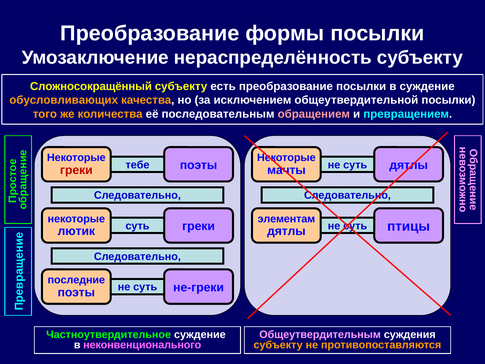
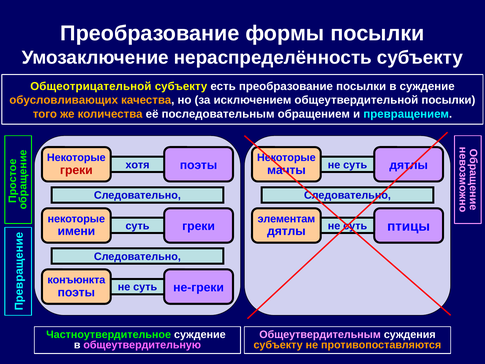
Сложносокращённый: Сложносокращённый -> Общеотрицательной
обращением colour: pink -> white
тебе: тебе -> хотя
лютик: лютик -> имени
последние: последние -> конъюнкта
неконвенционального: неконвенционального -> общеутвердительную
